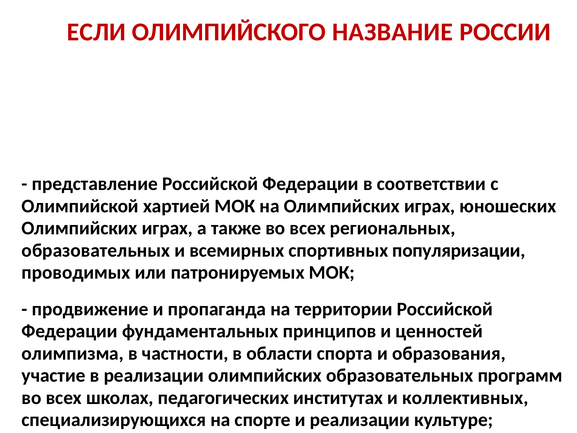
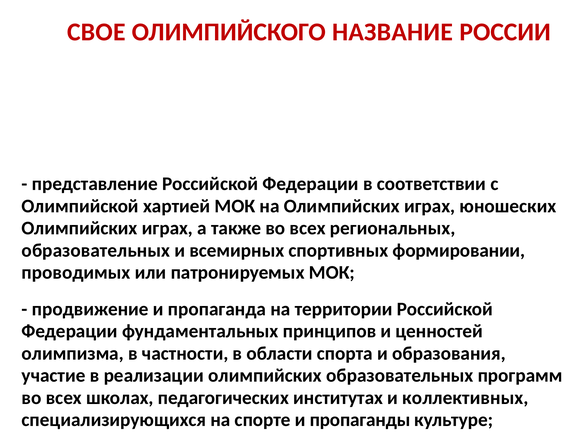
ЕСЛИ: ЕСЛИ -> СВОЕ
популяризации: популяризации -> формировании
и реализации: реализации -> пропаганды
